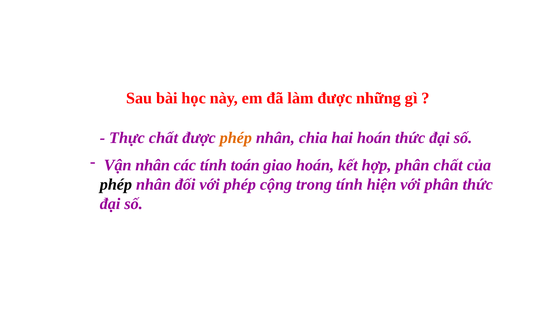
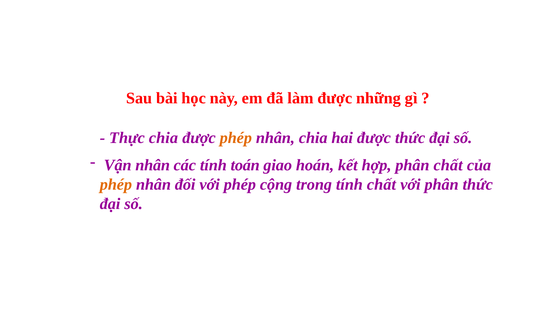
Thực chất: chất -> chia
hai hoán: hoán -> được
phép at (116, 185) colour: black -> orange
tính hiện: hiện -> chất
